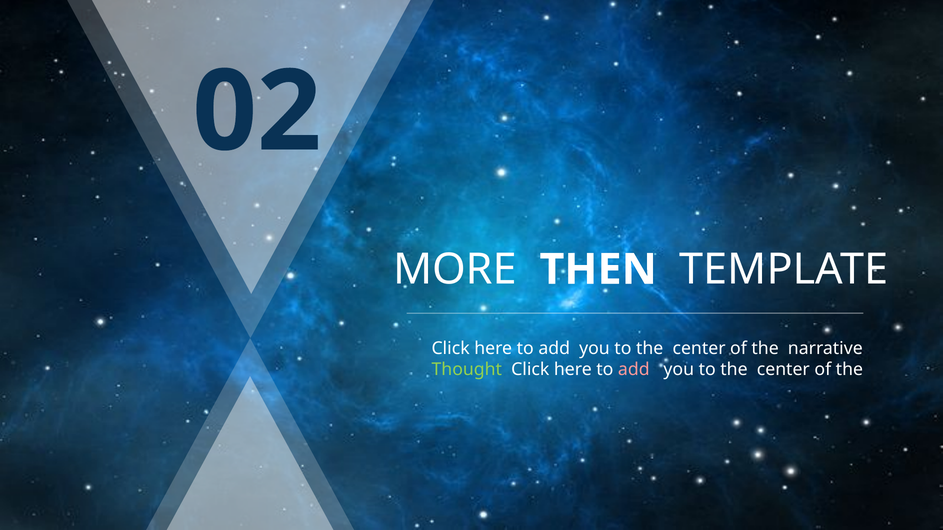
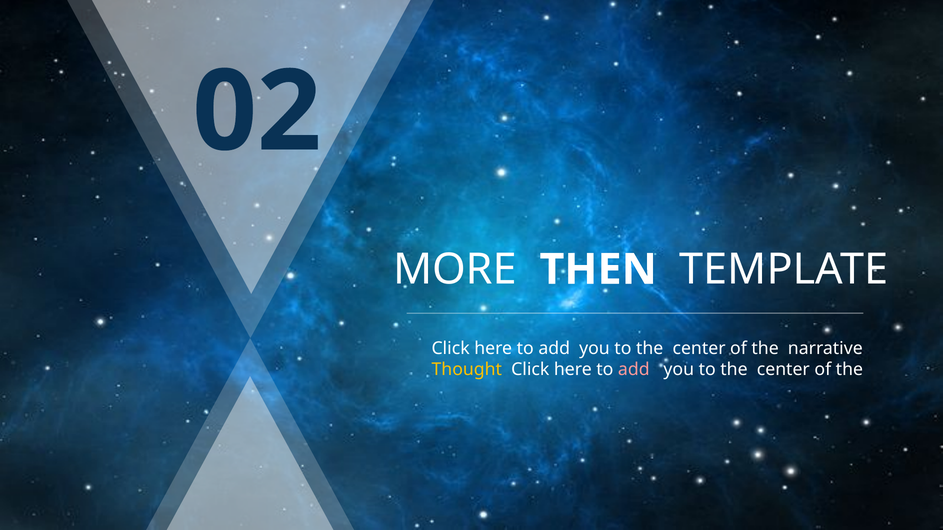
Thought colour: light green -> yellow
